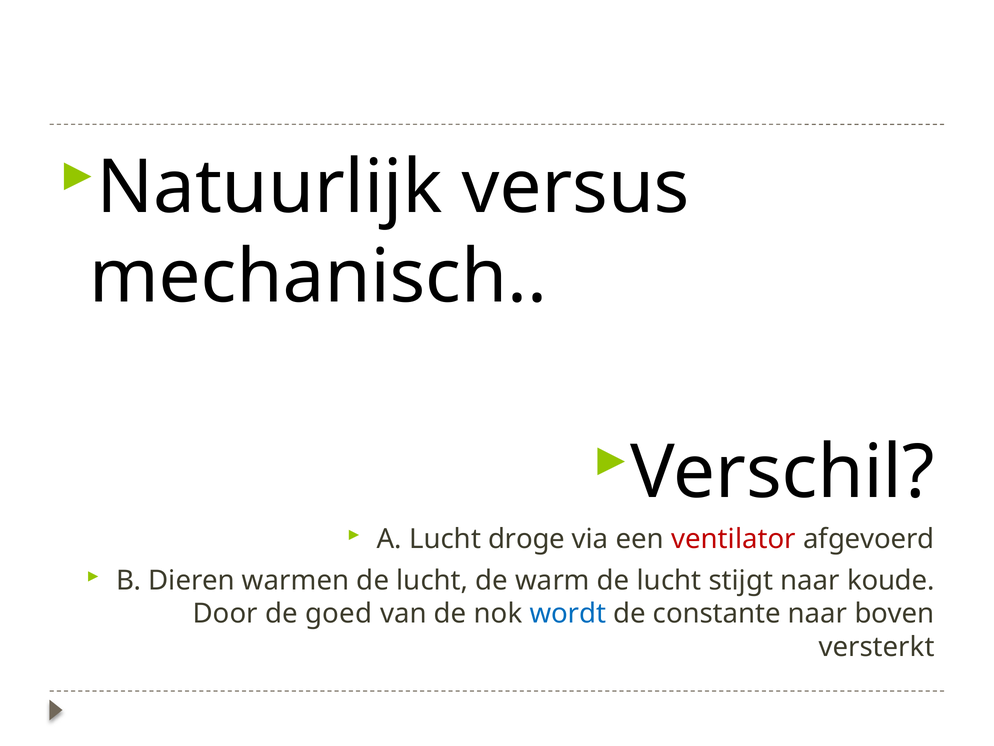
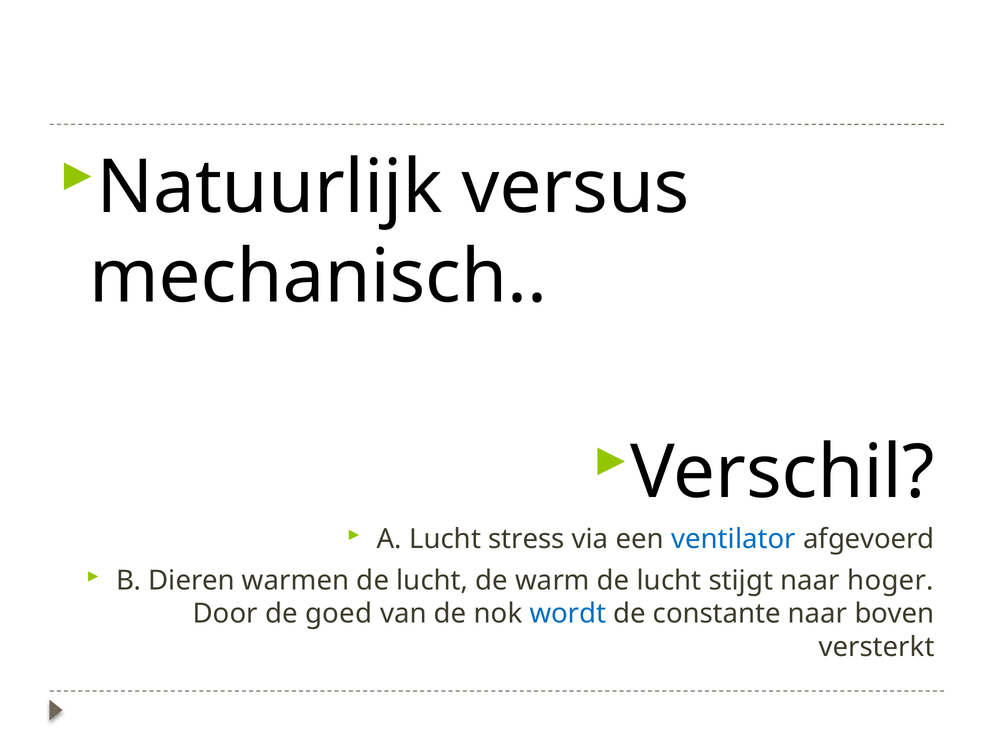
droge: droge -> stress
ventilator colour: red -> blue
koude: koude -> hoger
